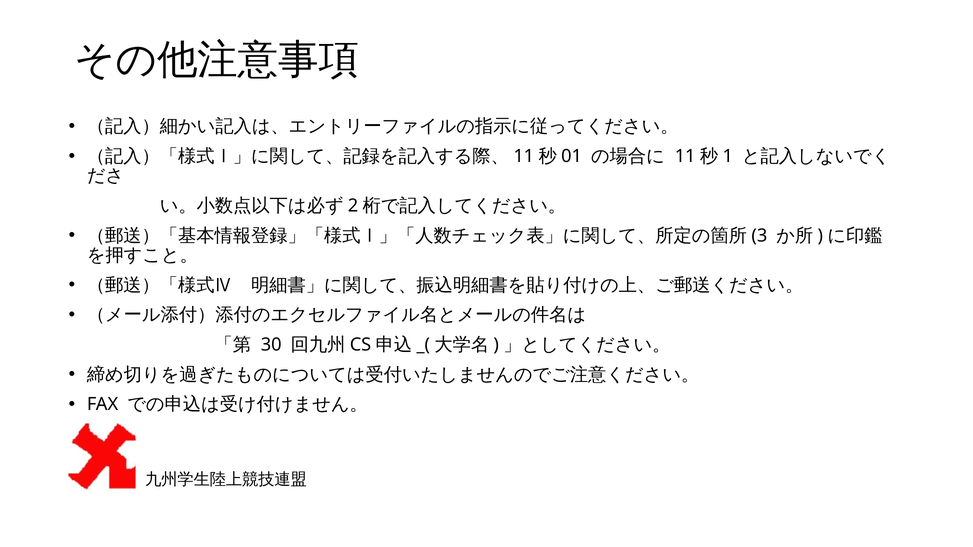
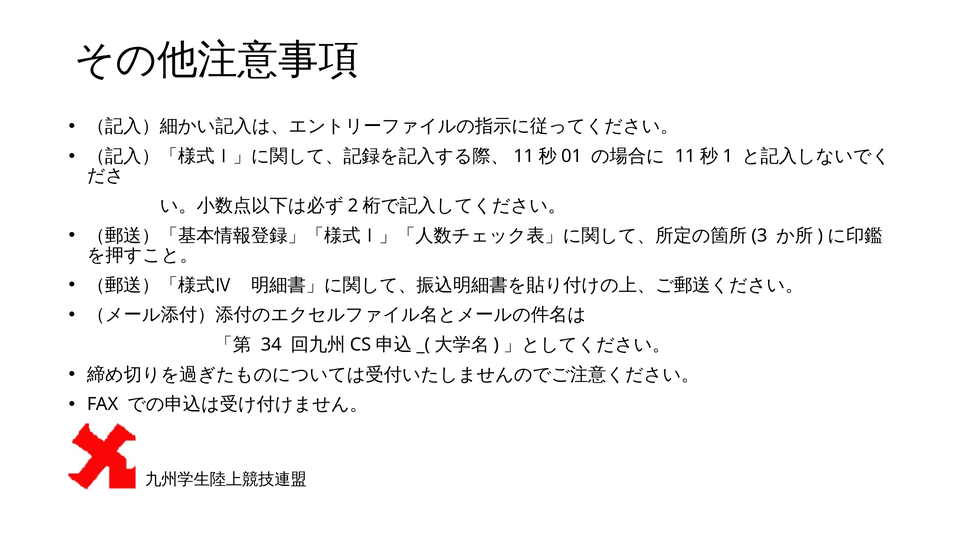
30: 30 -> 34
